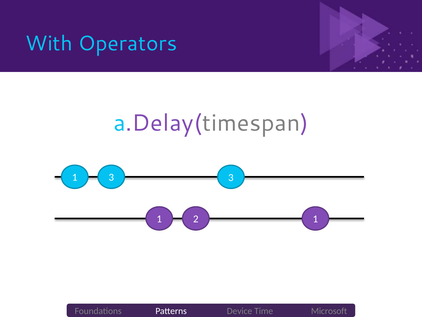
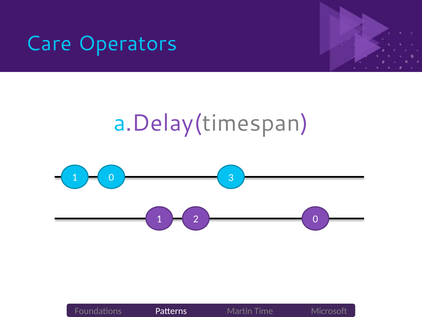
With: With -> Care
1 3: 3 -> 0
2 1: 1 -> 0
Device: Device -> Martin
